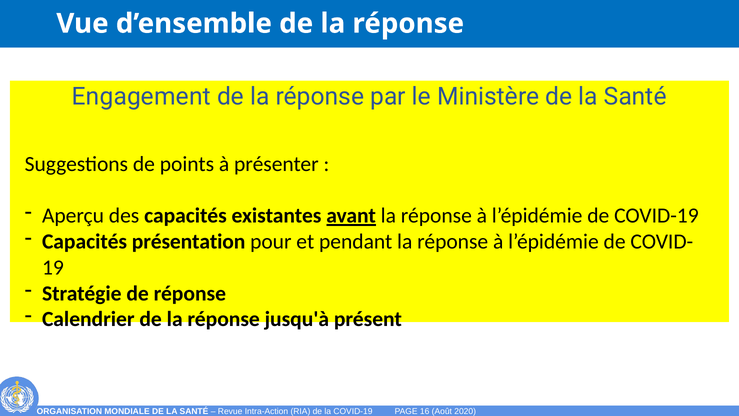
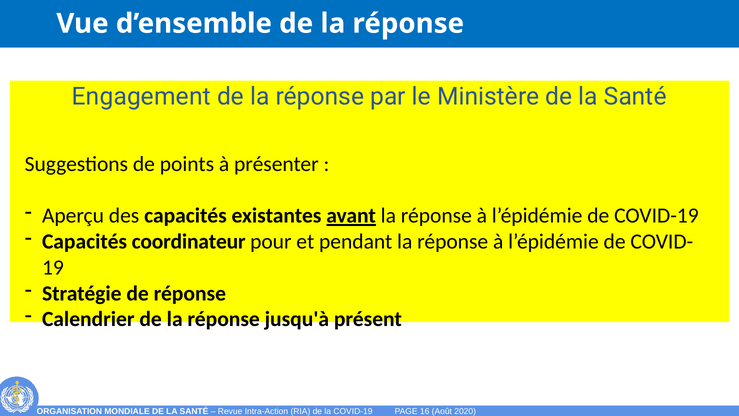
présentation: présentation -> coordinateur
